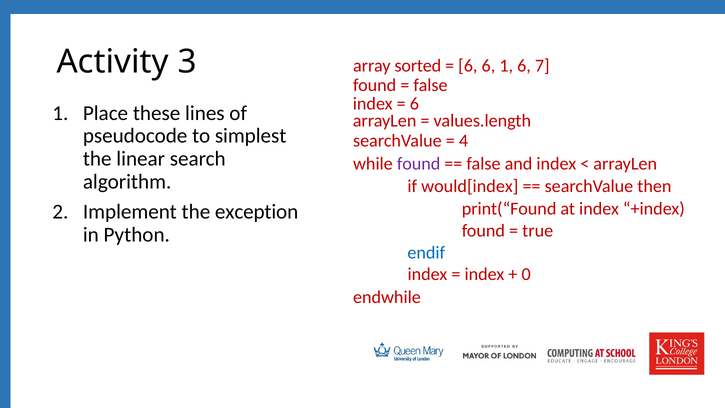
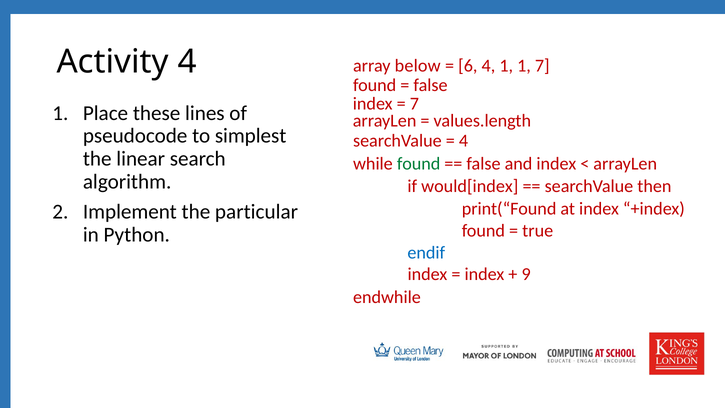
Activity 3: 3 -> 4
sorted: sorted -> below
6 6: 6 -> 4
1 6: 6 -> 1
6 at (414, 104): 6 -> 7
found at (419, 164) colour: purple -> green
exception: exception -> particular
0: 0 -> 9
